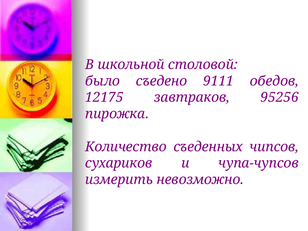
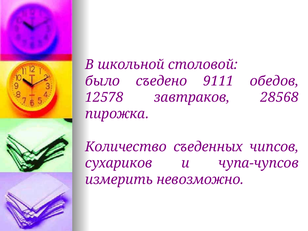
12175: 12175 -> 12578
95256: 95256 -> 28568
